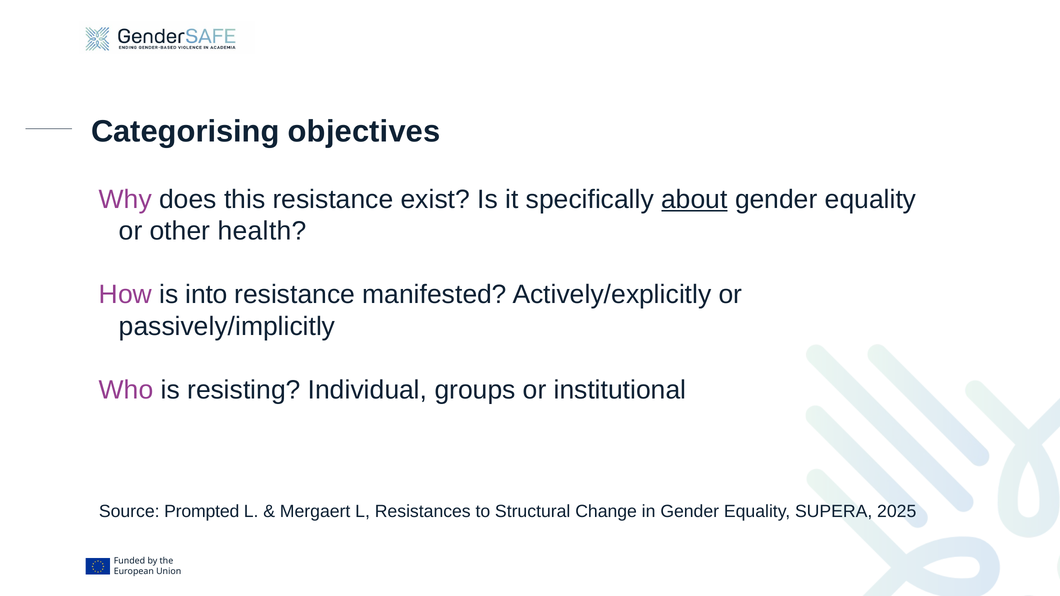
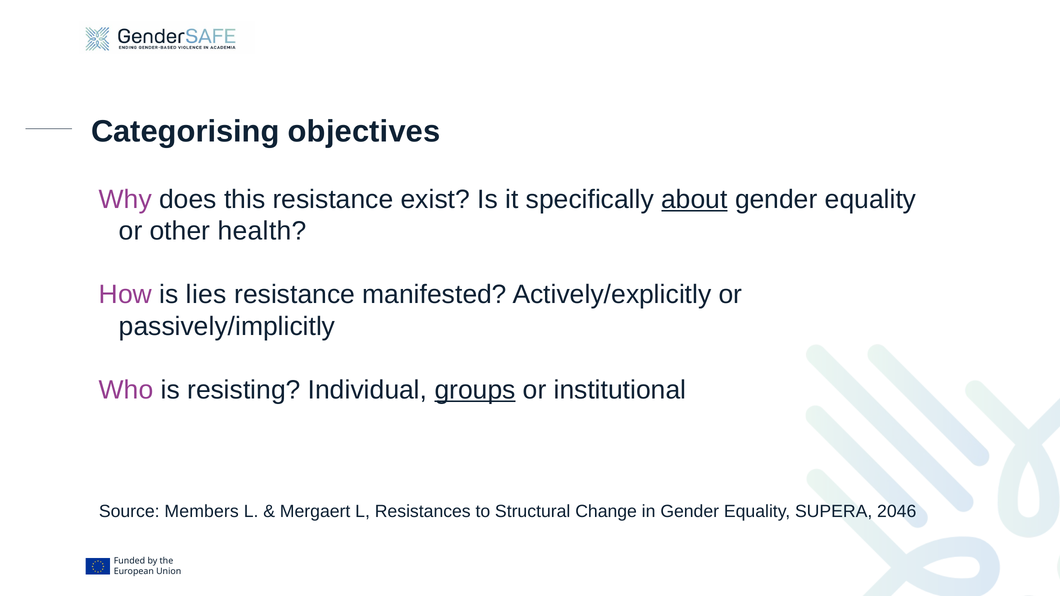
into: into -> lies
groups underline: none -> present
Prompted: Prompted -> Members
2025: 2025 -> 2046
